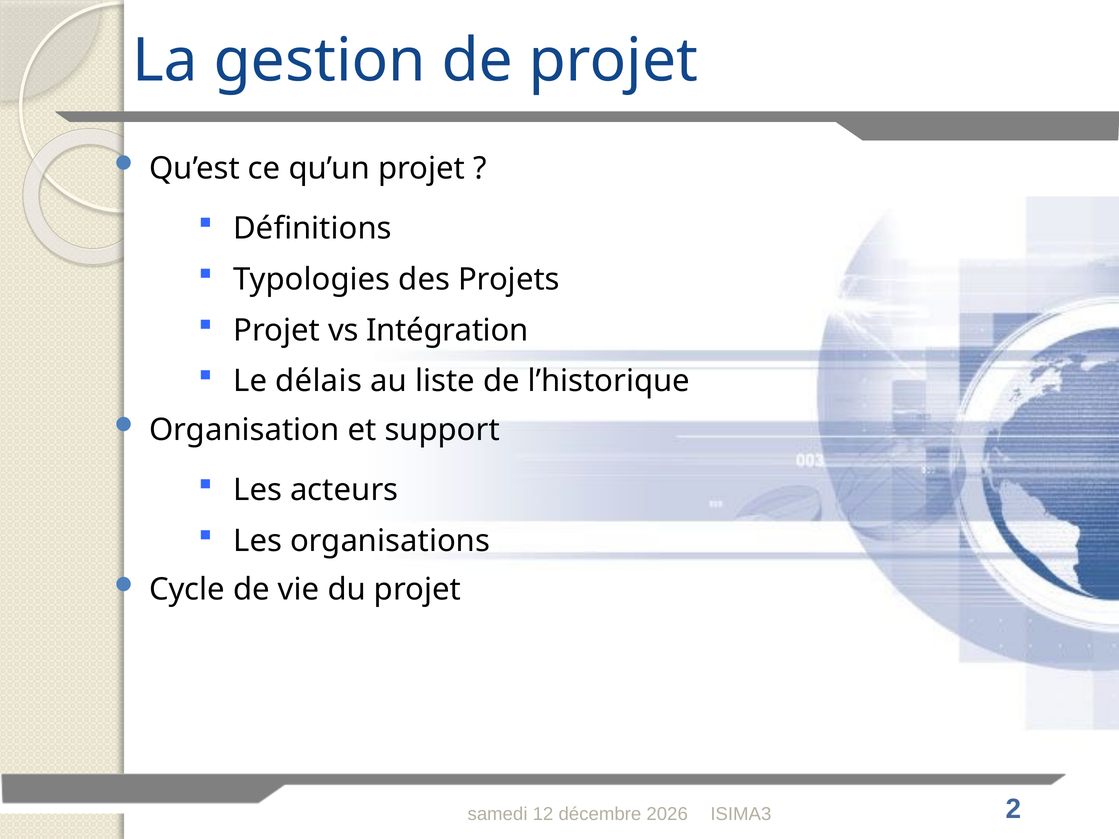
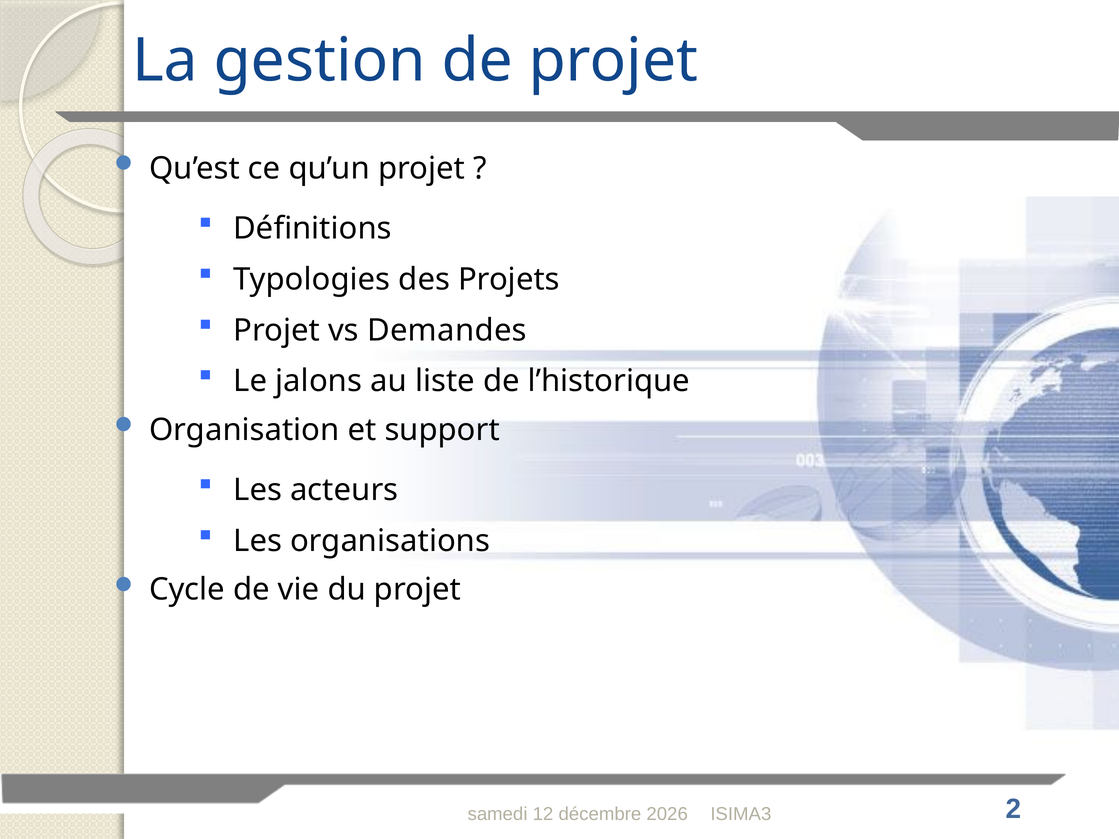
Intégration: Intégration -> Demandes
délais: délais -> jalons
